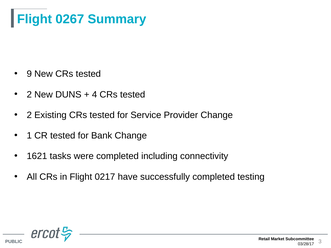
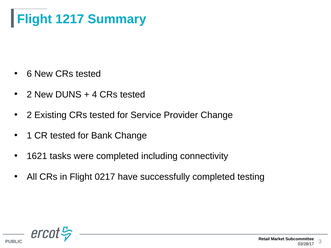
0267: 0267 -> 1217
9: 9 -> 6
